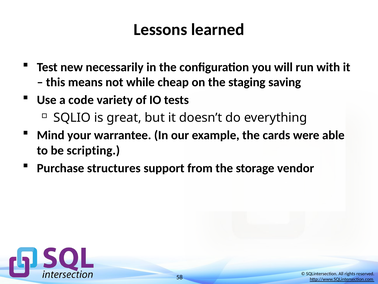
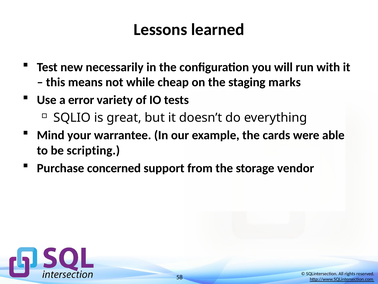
saving: saving -> marks
code: code -> error
structures: structures -> concerned
